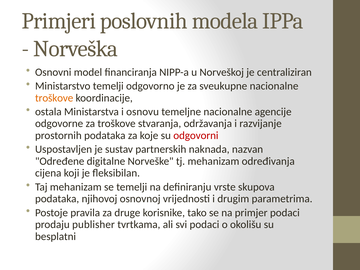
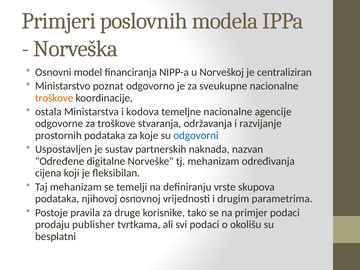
Ministarstvo temelji: temelji -> poznat
osnovu: osnovu -> kodova
odgovorni colour: red -> blue
